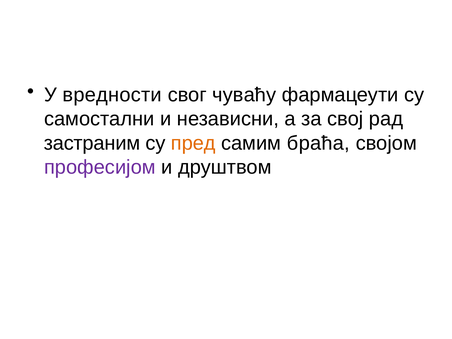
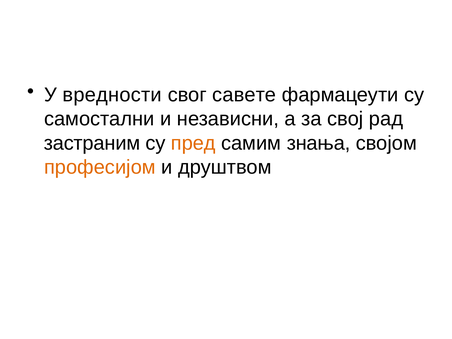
чуваћу: чуваћу -> савете
браћа: браћа -> знања
професијом colour: purple -> orange
